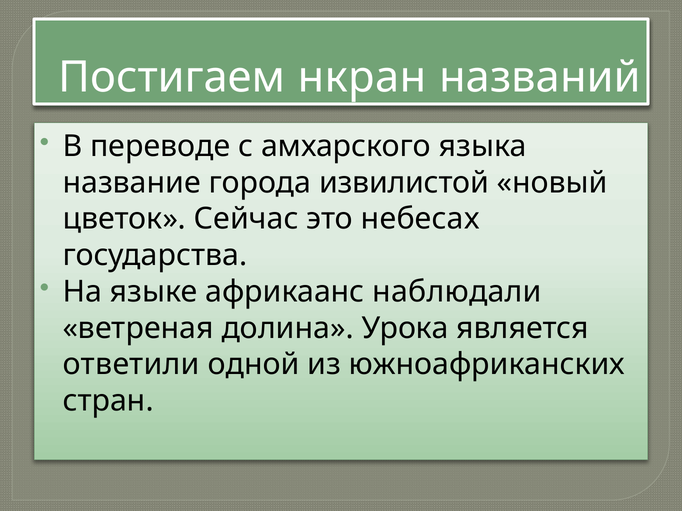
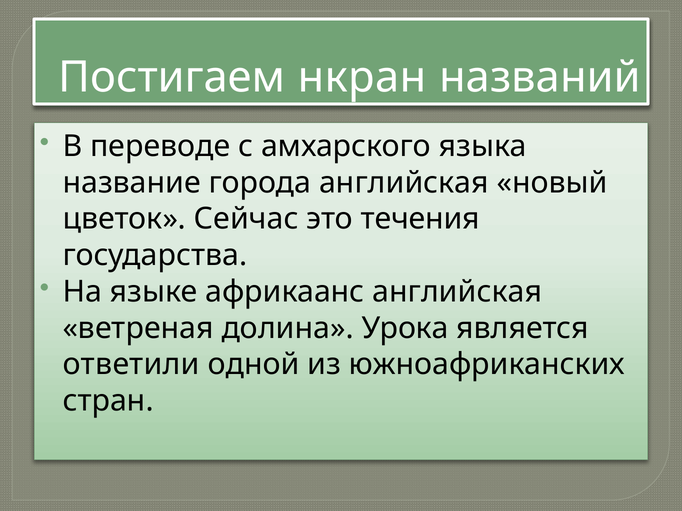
города извилистой: извилистой -> английская
небесах: небесах -> течения
африкаанс наблюдали: наблюдали -> английская
